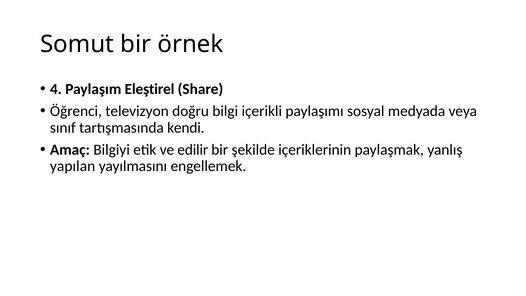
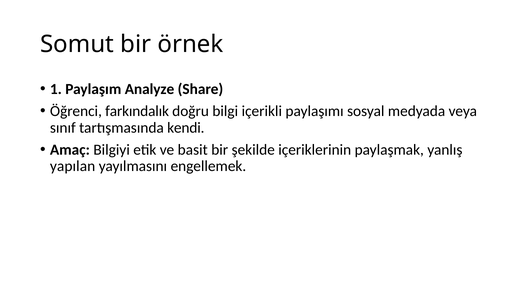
4: 4 -> 1
Eleştirel: Eleştirel -> Analyze
televizyon: televizyon -> farkındalık
edilir: edilir -> basit
